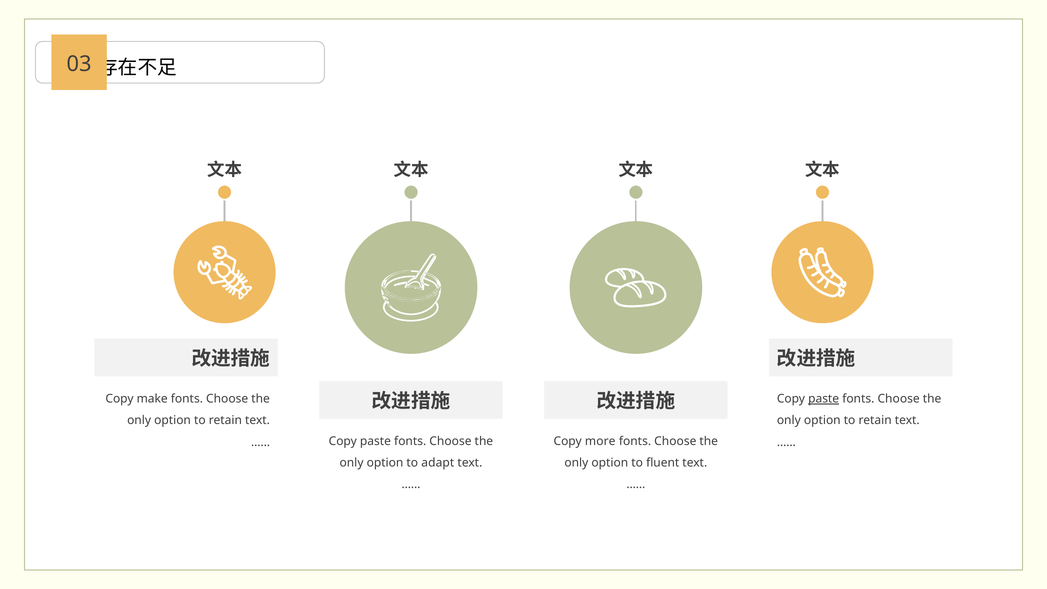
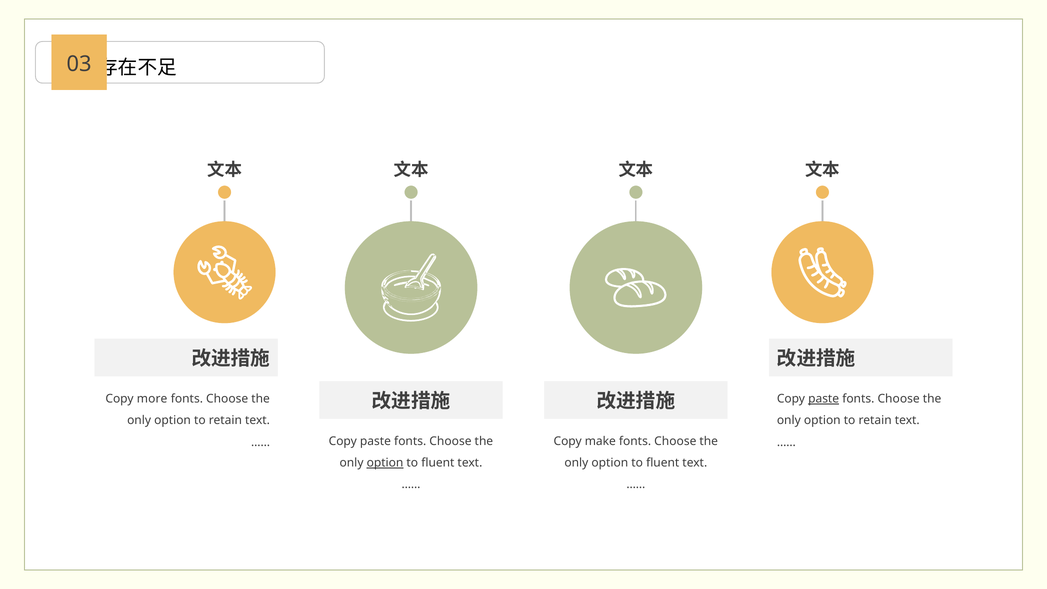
make: make -> more
more: more -> make
option at (385, 463) underline: none -> present
adapt at (438, 463): adapt -> fluent
